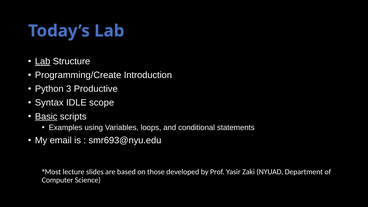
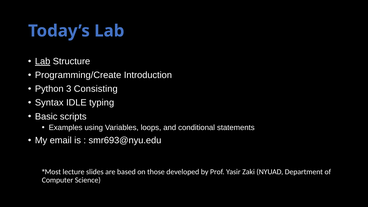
Productive: Productive -> Consisting
scope: scope -> typing
Basic underline: present -> none
